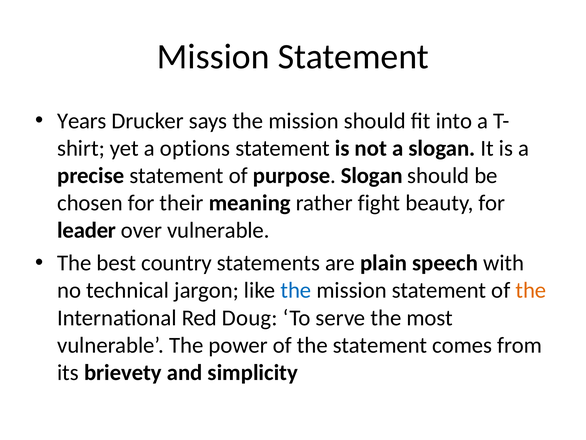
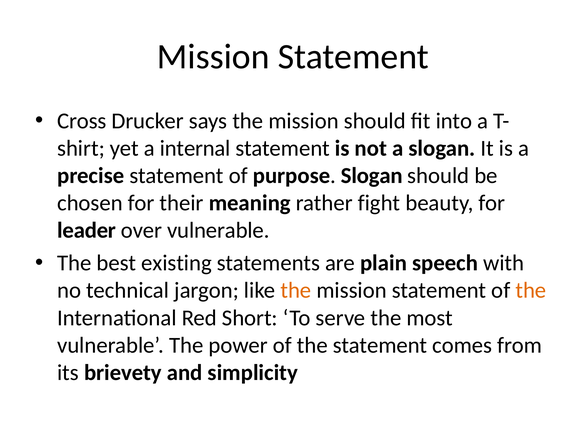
Years: Years -> Cross
options: options -> internal
country: country -> existing
the at (296, 290) colour: blue -> orange
Doug: Doug -> Short
